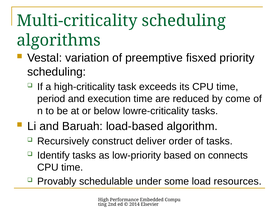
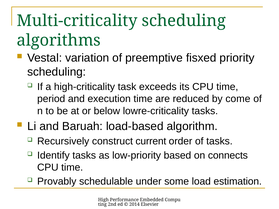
deliver: deliver -> current
resources: resources -> estimation
